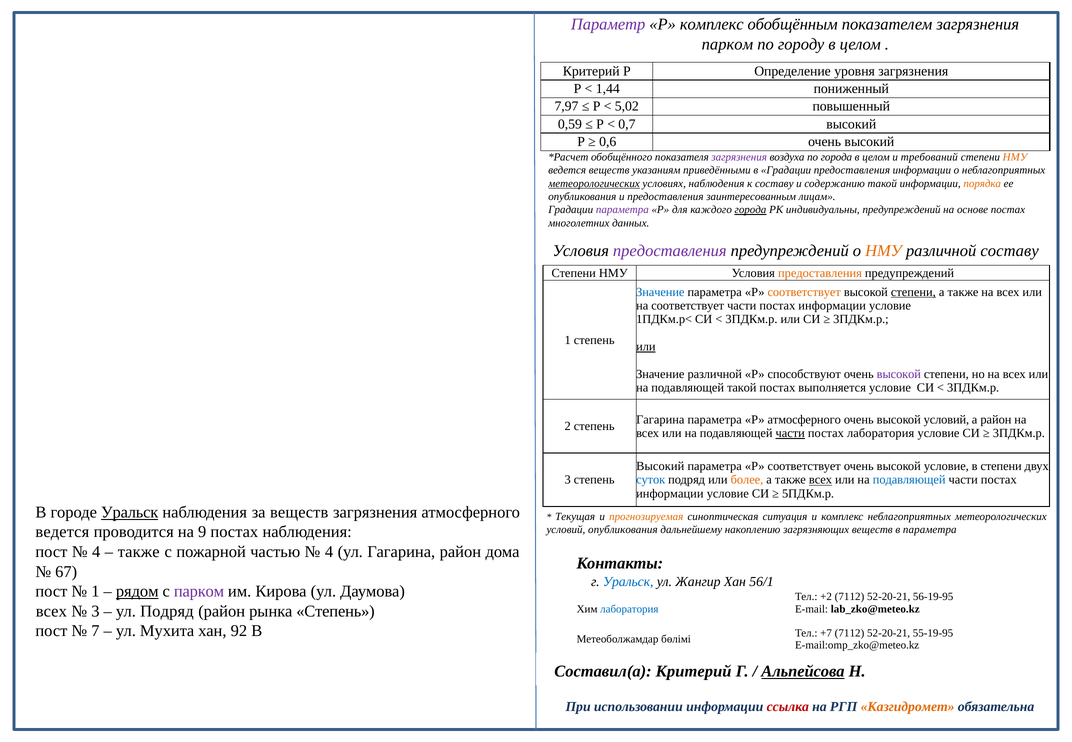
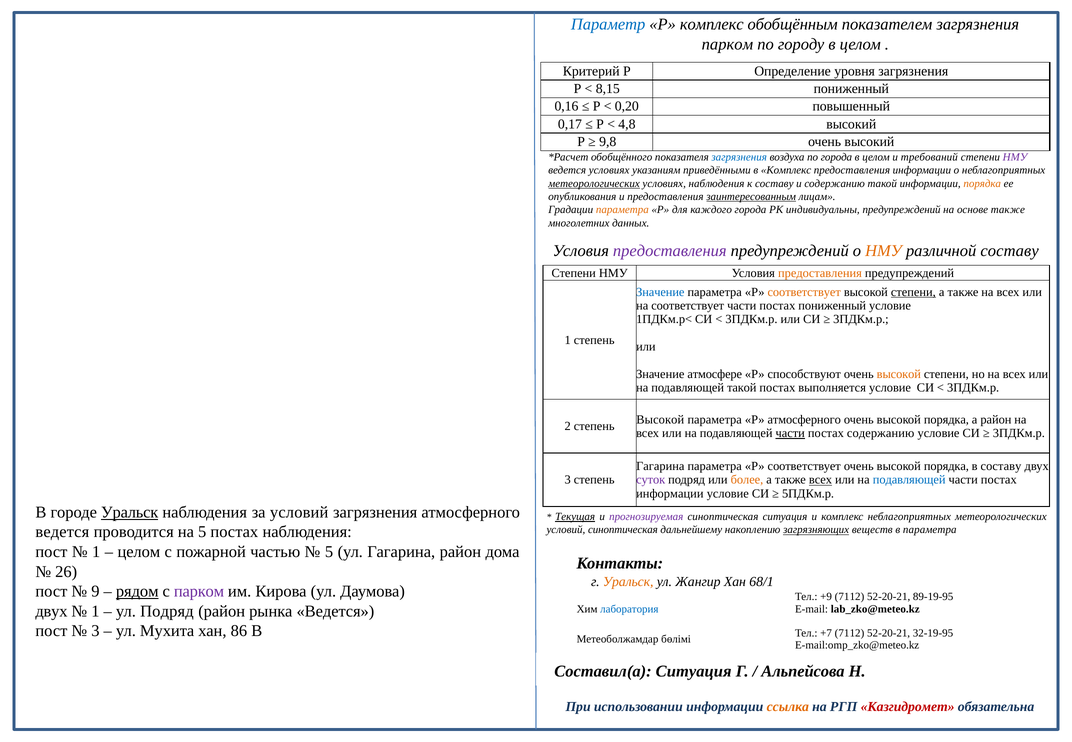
Параметр colour: purple -> blue
1,44: 1,44 -> 8,15
7,97: 7,97 -> 0,16
5,02: 5,02 -> 0,20
0,59: 0,59 -> 0,17
0,7: 0,7 -> 4,8
0,6: 0,6 -> 9,8
загрязнения at (739, 157) colour: purple -> blue
НМУ at (1015, 157) colour: orange -> purple
ведется веществ: веществ -> условиях
в Градации: Градации -> Комплекс
заинтересованным underline: none -> present
параметра at (622, 210) colour: purple -> orange
города at (750, 210) underline: present -> none
основе постах: постах -> также
информации at (832, 306): информации -> пониженный
или at (646, 347) underline: present -> none
Значение различной: различной -> атмосфере
высокой at (899, 374) colour: purple -> orange
Гагарина at (660, 419): Гагарина -> Высокой
условий at (946, 419): условий -> порядка
постах лаборатория: лаборатория -> содержанию
Высокий at (660, 466): Высокий -> Гагарина
соответствует очень высокой условие: условие -> порядка
в степени: степени -> составу
суток colour: blue -> purple
за веществ: веществ -> условий
Текущая underline: none -> present
прогнозируемая colour: orange -> purple
на 9: 9 -> 5
условий опубликования: опубликования -> синоптическая
загрязняющих underline: none -> present
4 at (96, 552): 4 -> 1
также at (139, 552): также -> целом
4 at (329, 552): 4 -> 5
67: 67 -> 26
Уральск at (628, 582) colour: blue -> orange
56/1: 56/1 -> 68/1
1 at (95, 591): 1 -> 9
+2: +2 -> +9
56-19-95: 56-19-95 -> 89-19-95
всех at (51, 611): всех -> двух
3 at (95, 611): 3 -> 1
рынка Степень: Степень -> Ведется
7 at (95, 631): 7 -> 3
92: 92 -> 86
55-19-95: 55-19-95 -> 32-19-95
Составил(а Критерий: Критерий -> Ситуация
Альпейсова underline: present -> none
ссылка colour: red -> orange
Казгидромет colour: orange -> red
